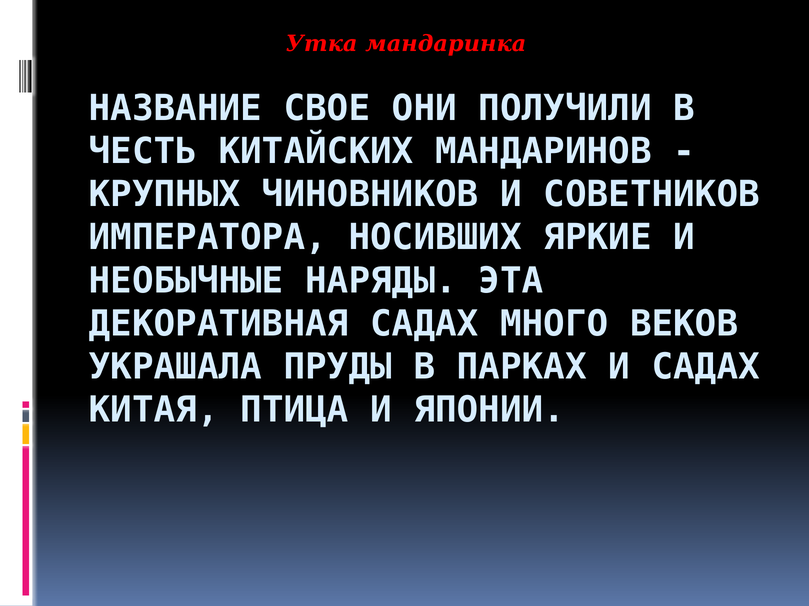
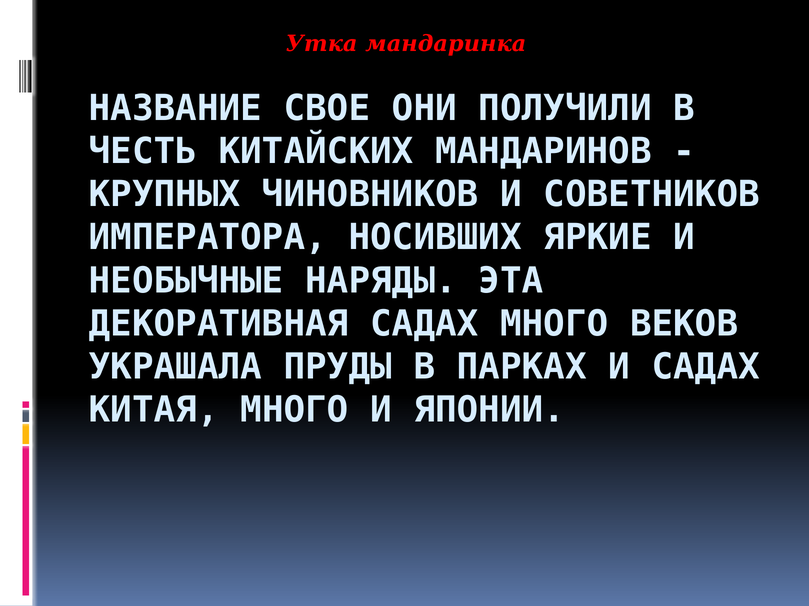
КИТАЯ ПТИЦА: ПТИЦА -> МНОГО
